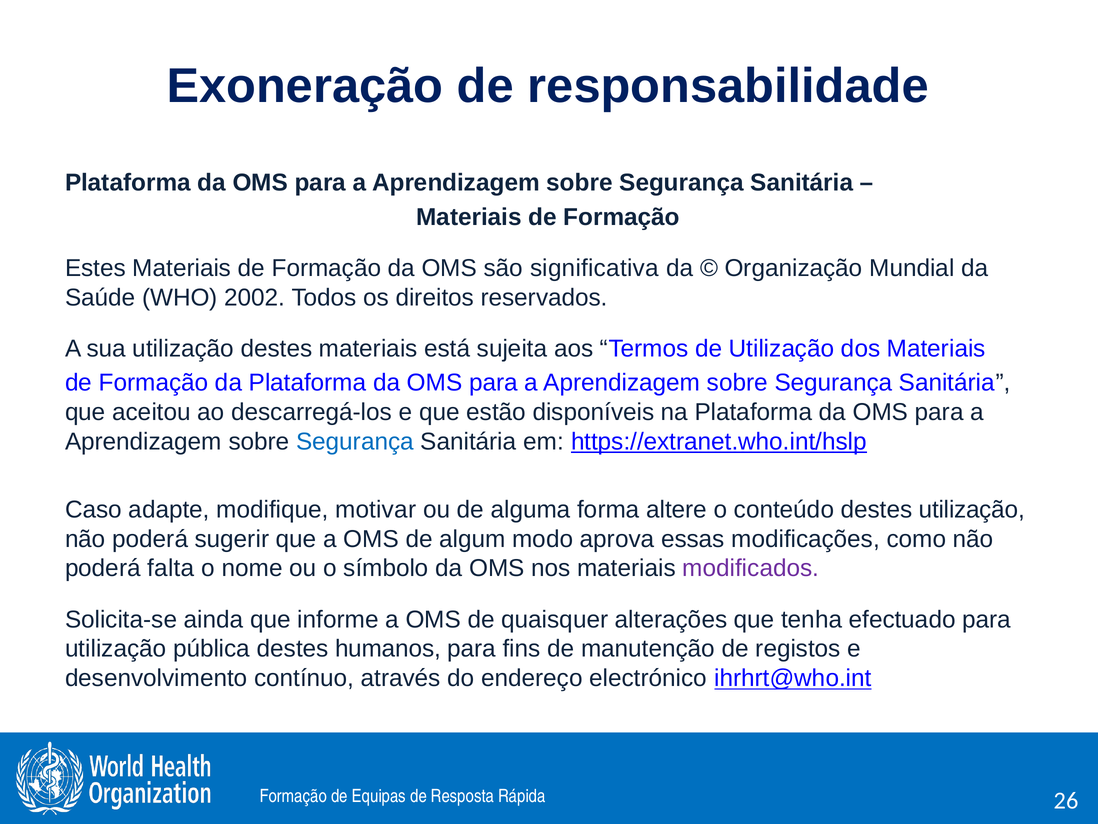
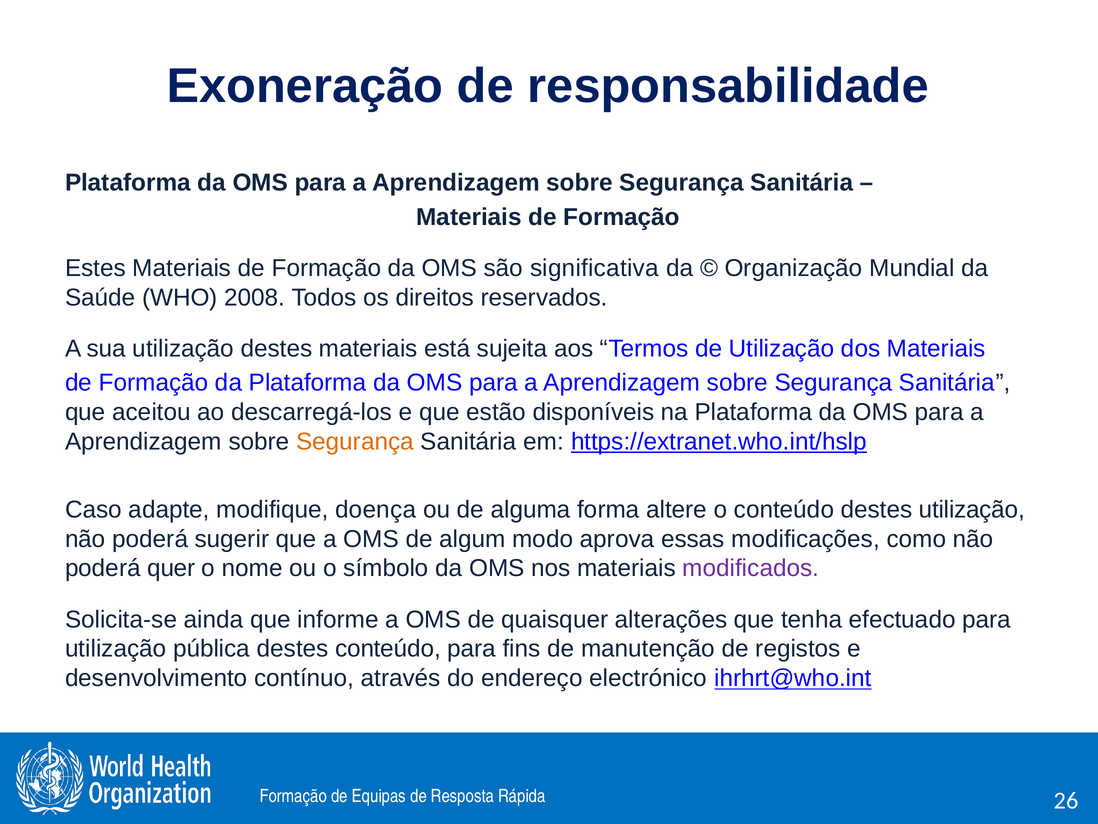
2002: 2002 -> 2008
Segurança at (355, 441) colour: blue -> orange
motivar: motivar -> doença
falta: falta -> quer
destes humanos: humanos -> conteúdo
